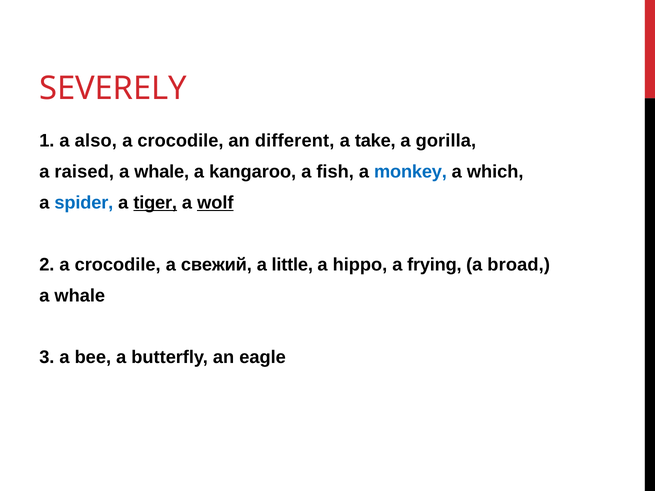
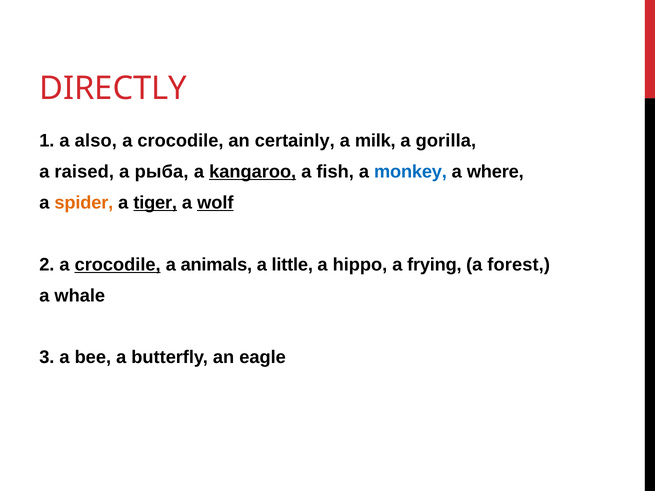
SEVERELY: SEVERELY -> DIRECTLY
different: different -> certainly
take: take -> milk
whale at (162, 172): whale -> рыба
kangaroo underline: none -> present
which: which -> where
spider colour: blue -> orange
crocodile at (118, 265) underline: none -> present
свежий: свежий -> animals
broad: broad -> forest
